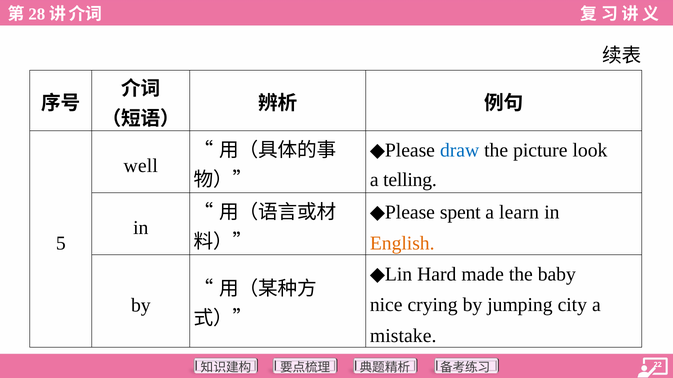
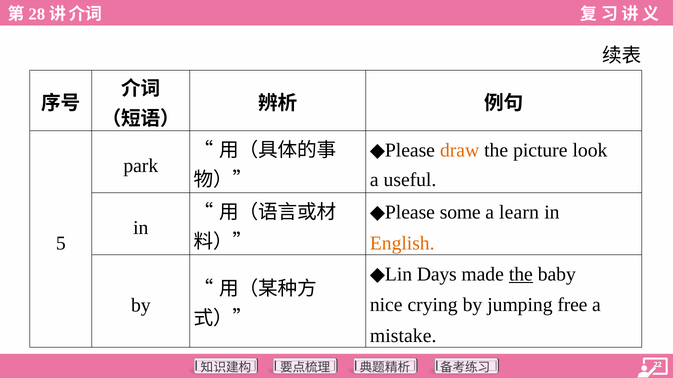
draw colour: blue -> orange
well: well -> park
telling: telling -> useful
spent: spent -> some
Hard: Hard -> Days
the at (521, 275) underline: none -> present
city: city -> free
